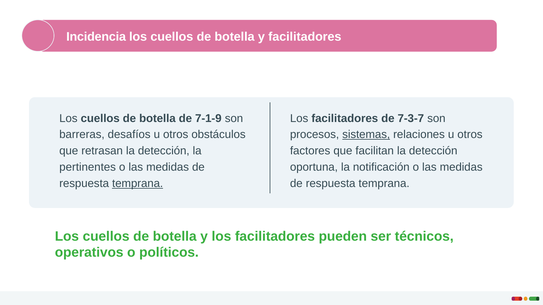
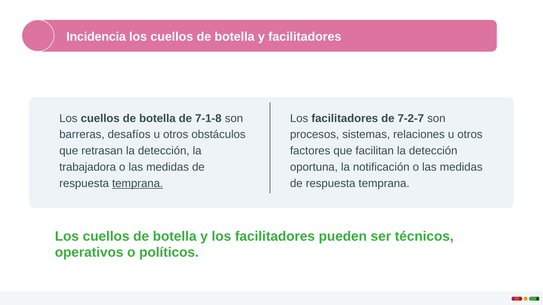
7-1-9: 7-1-9 -> 7-1-8
7-3-7: 7-3-7 -> 7-2-7
sistemas underline: present -> none
pertinentes: pertinentes -> trabajadora
